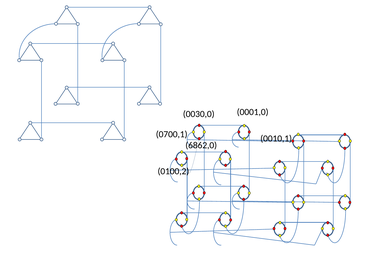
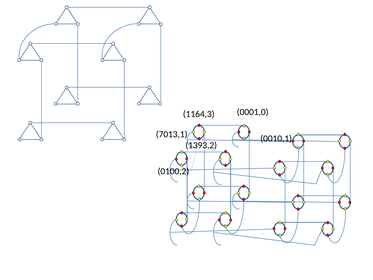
0030,0: 0030,0 -> 1164,3
0700,1: 0700,1 -> 7013,1
6862,0: 6862,0 -> 1393,2
